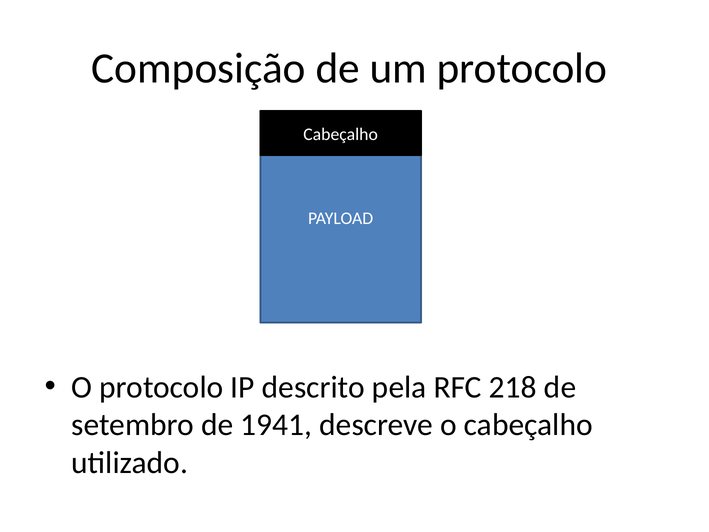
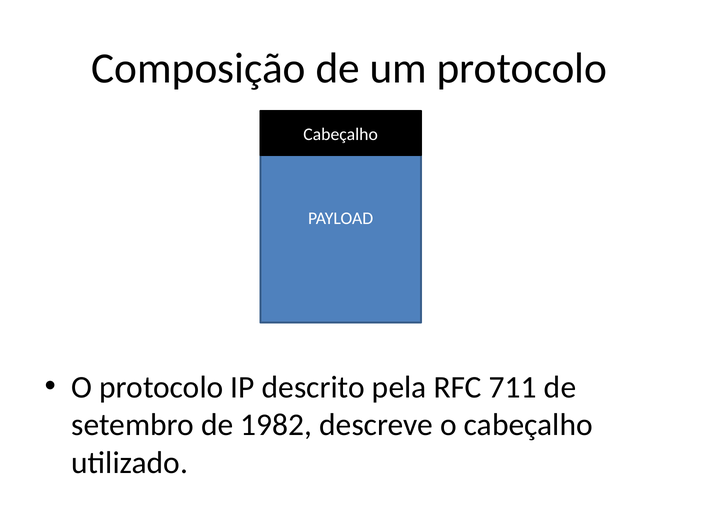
218: 218 -> 711
1941: 1941 -> 1982
